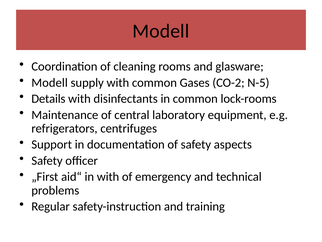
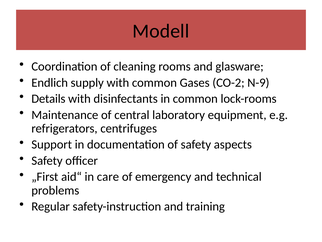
Modell at (50, 82): Modell -> Endlich
N-5: N-5 -> N-9
in with: with -> care
